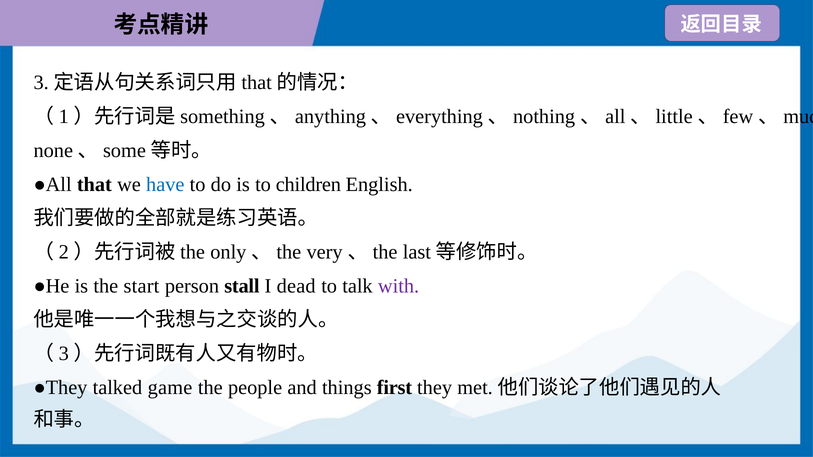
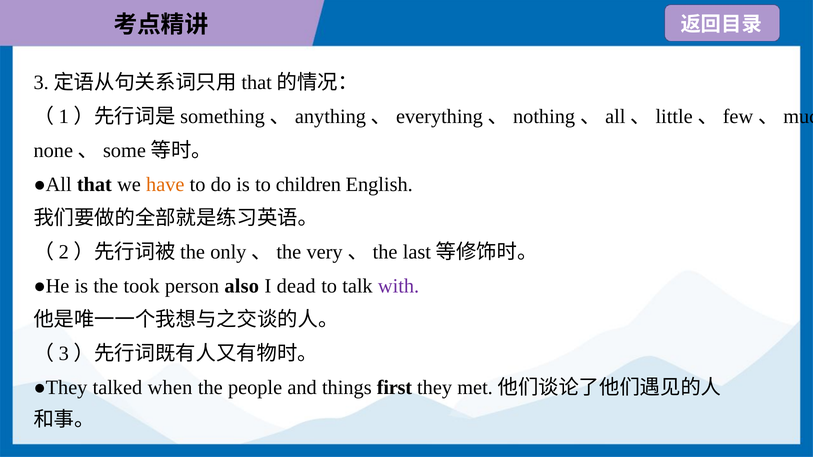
have colour: blue -> orange
start: start -> took
stall: stall -> also
game: game -> when
